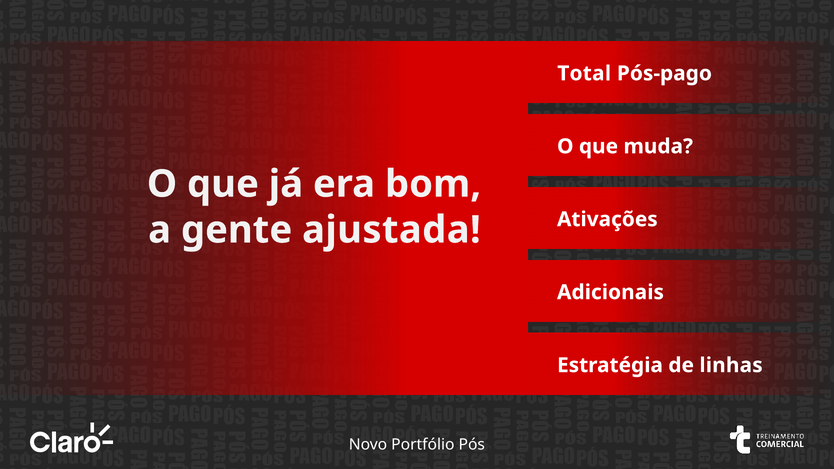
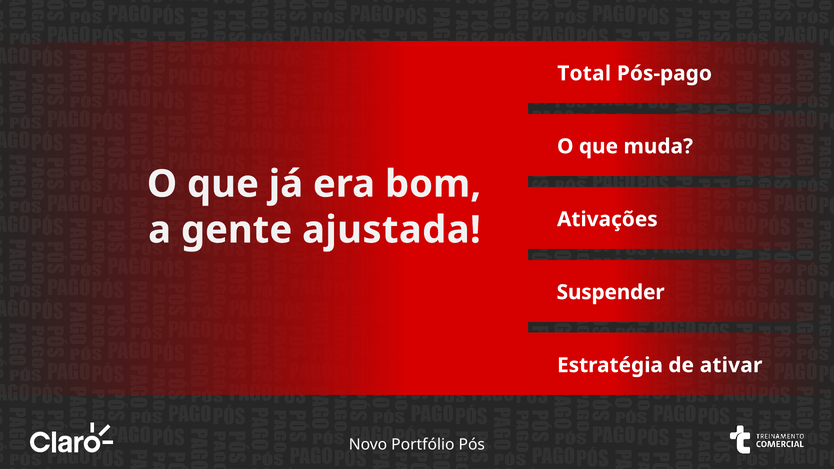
Adicionais: Adicionais -> Suspender
linhas: linhas -> ativar
